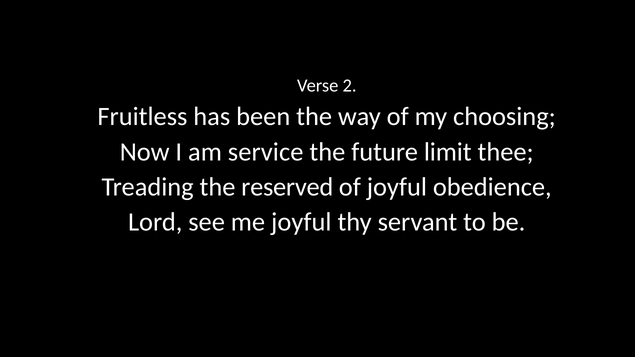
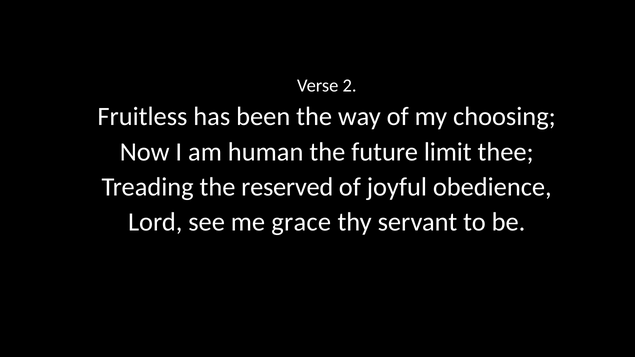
service: service -> human
me joyful: joyful -> grace
